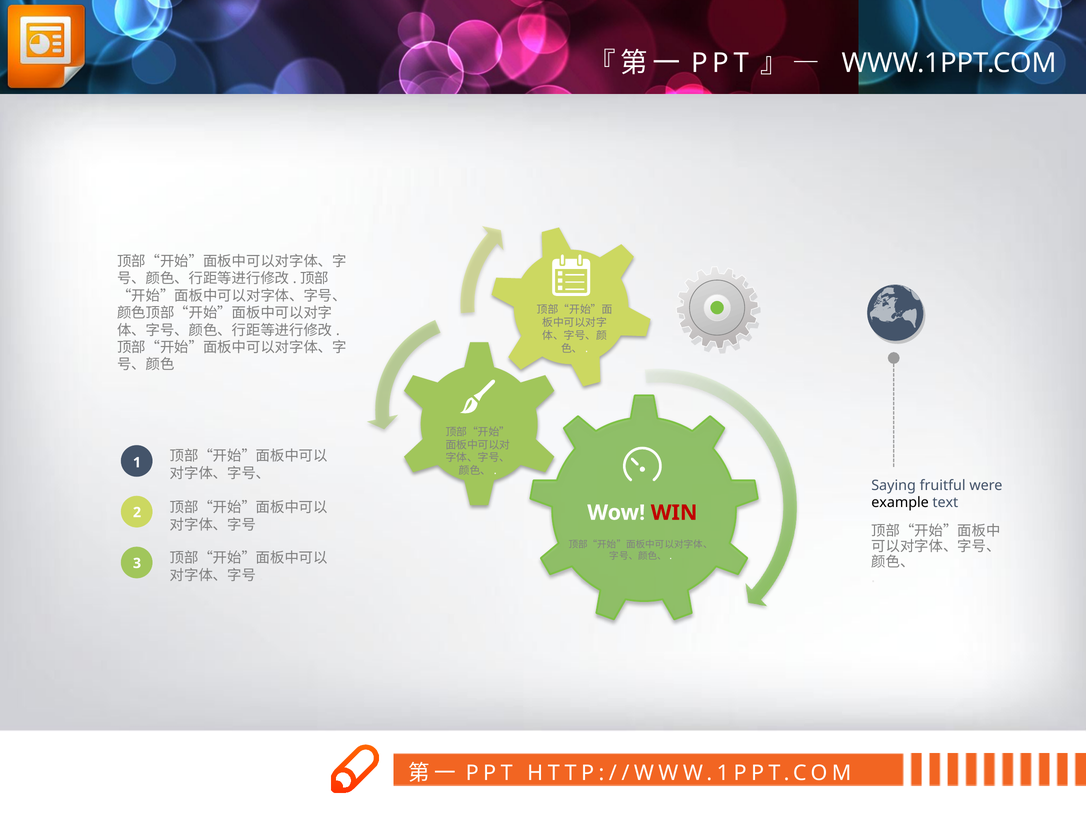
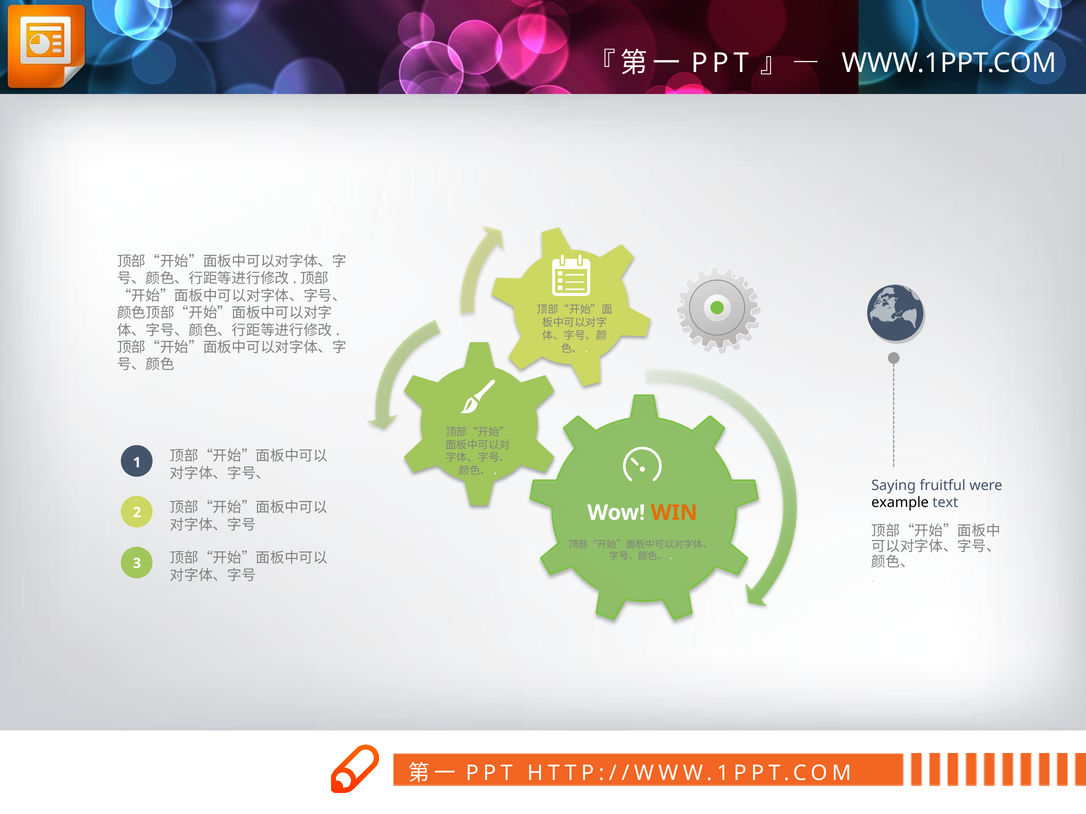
WIN colour: red -> orange
